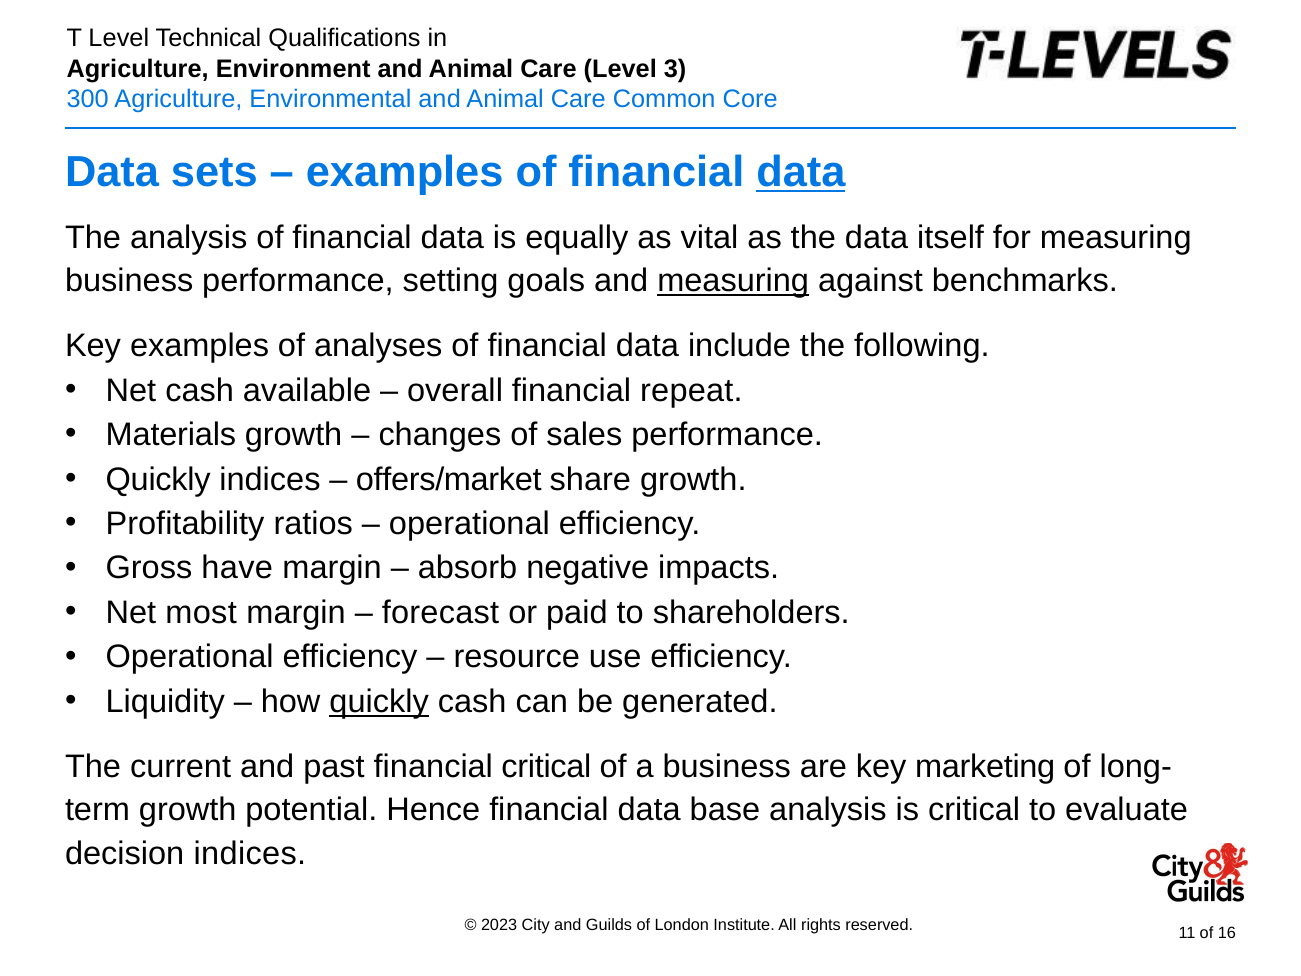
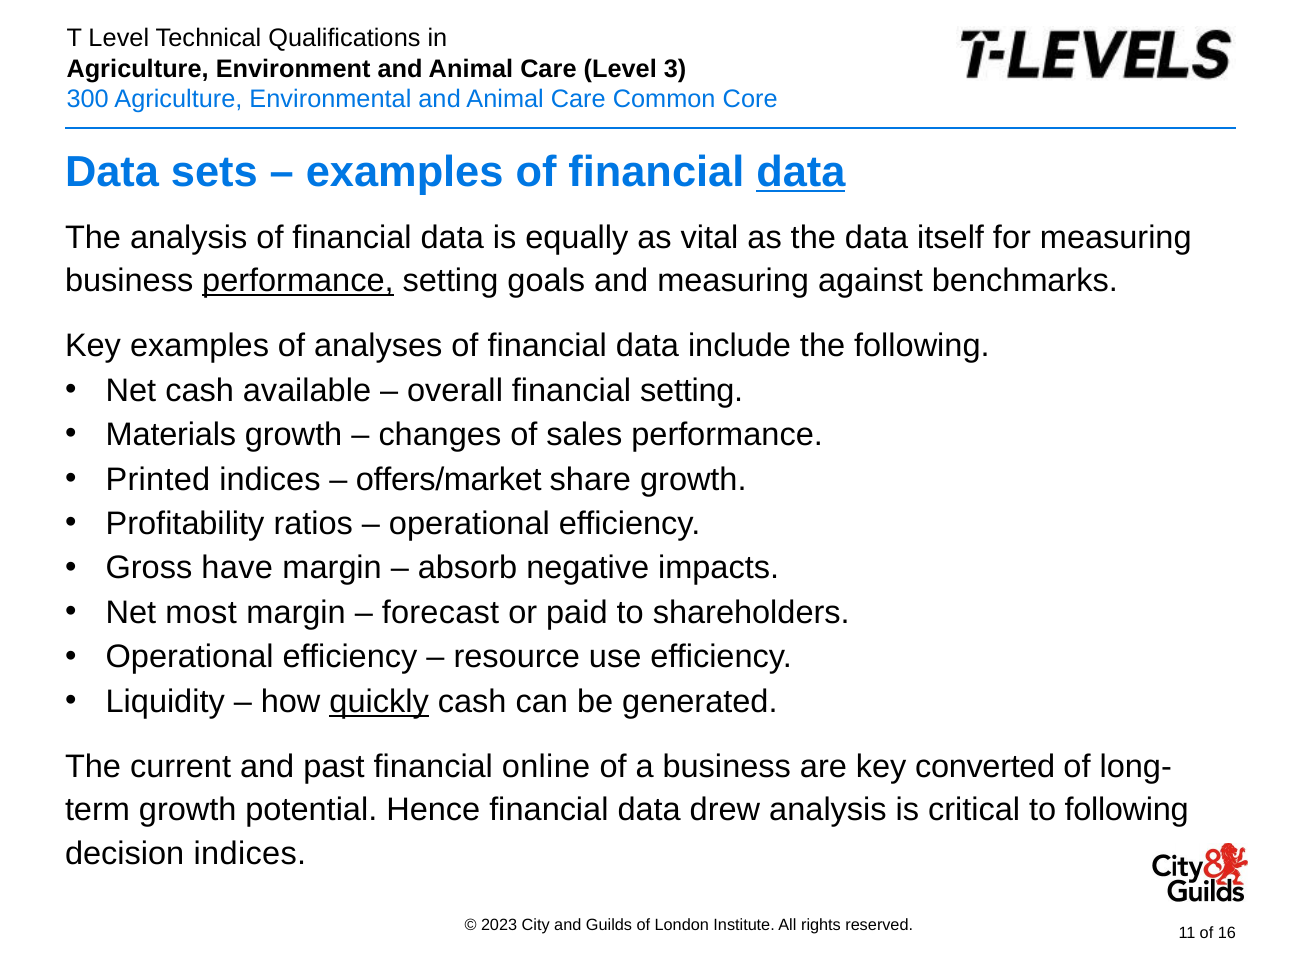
performance at (298, 281) underline: none -> present
measuring at (733, 281) underline: present -> none
financial repeat: repeat -> setting
Quickly at (158, 479): Quickly -> Printed
financial critical: critical -> online
marketing: marketing -> converted
base: base -> drew
to evaluate: evaluate -> following
